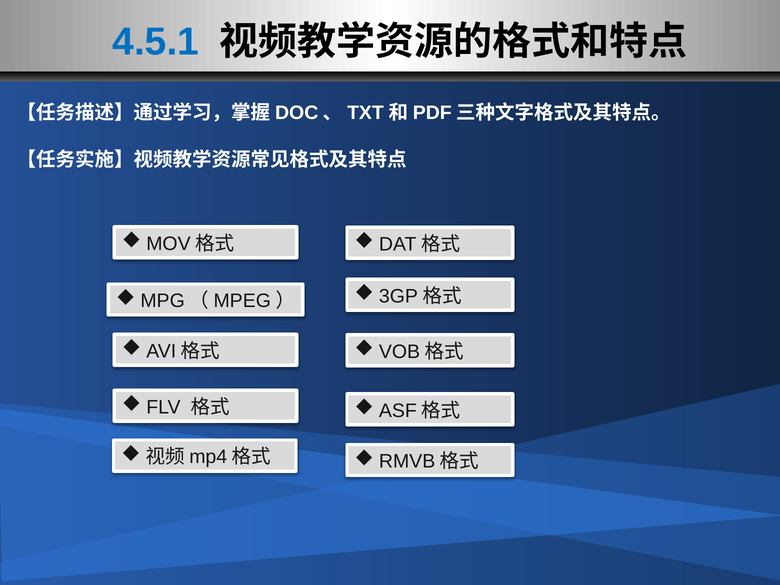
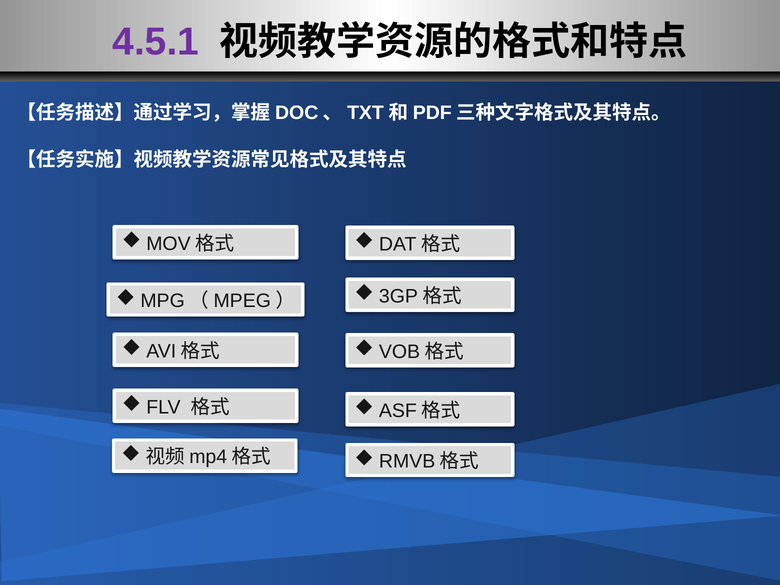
4.5.1 colour: blue -> purple
